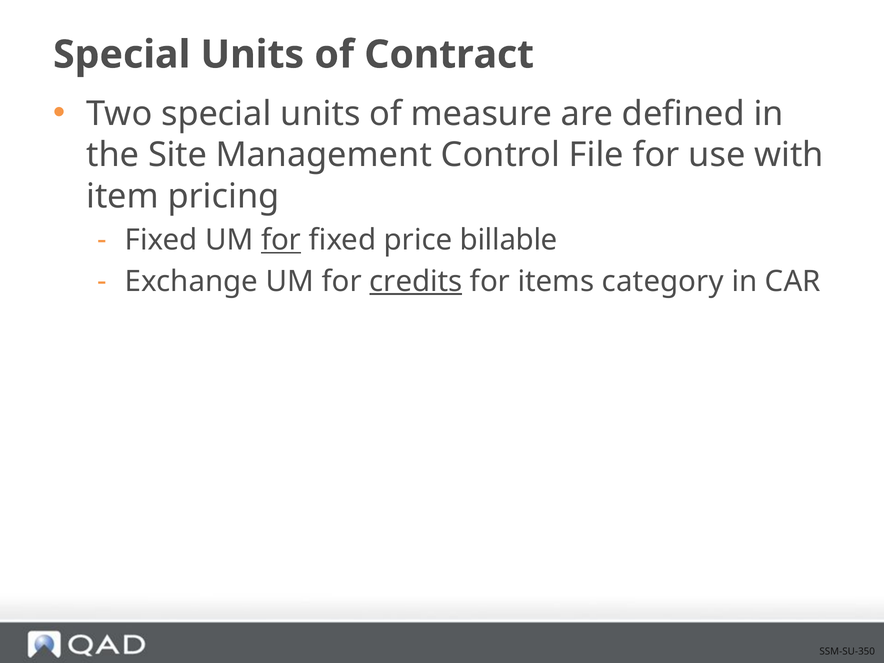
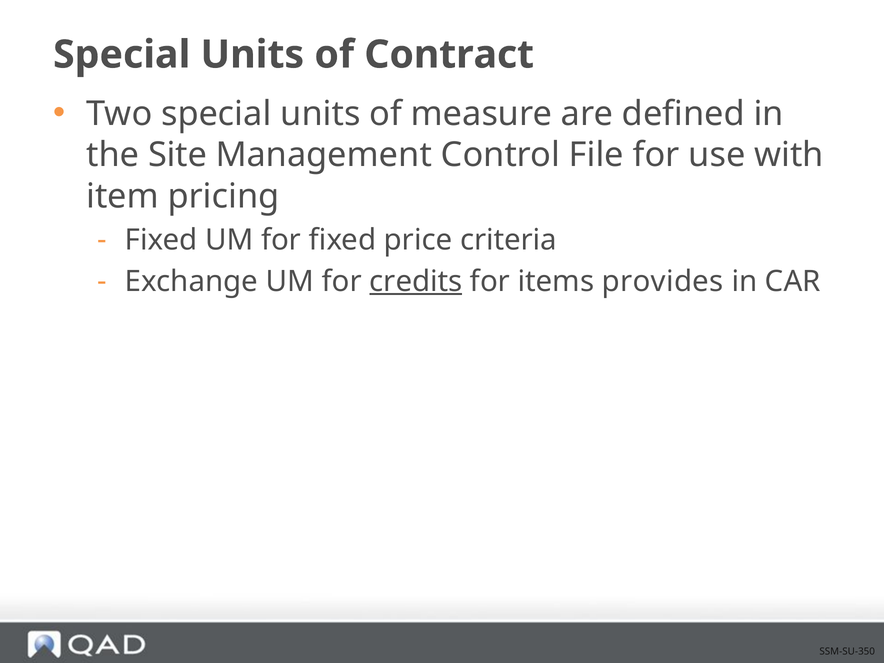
for at (281, 240) underline: present -> none
billable: billable -> criteria
category: category -> provides
